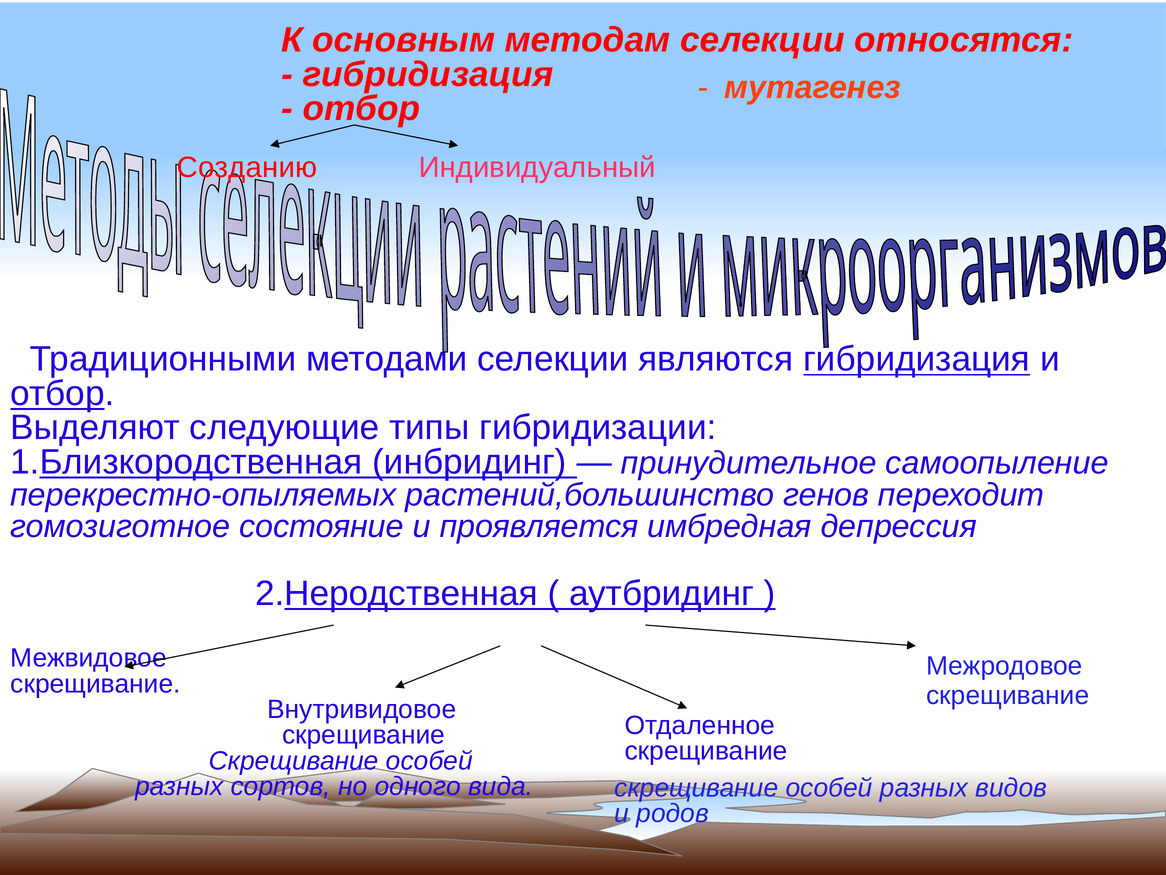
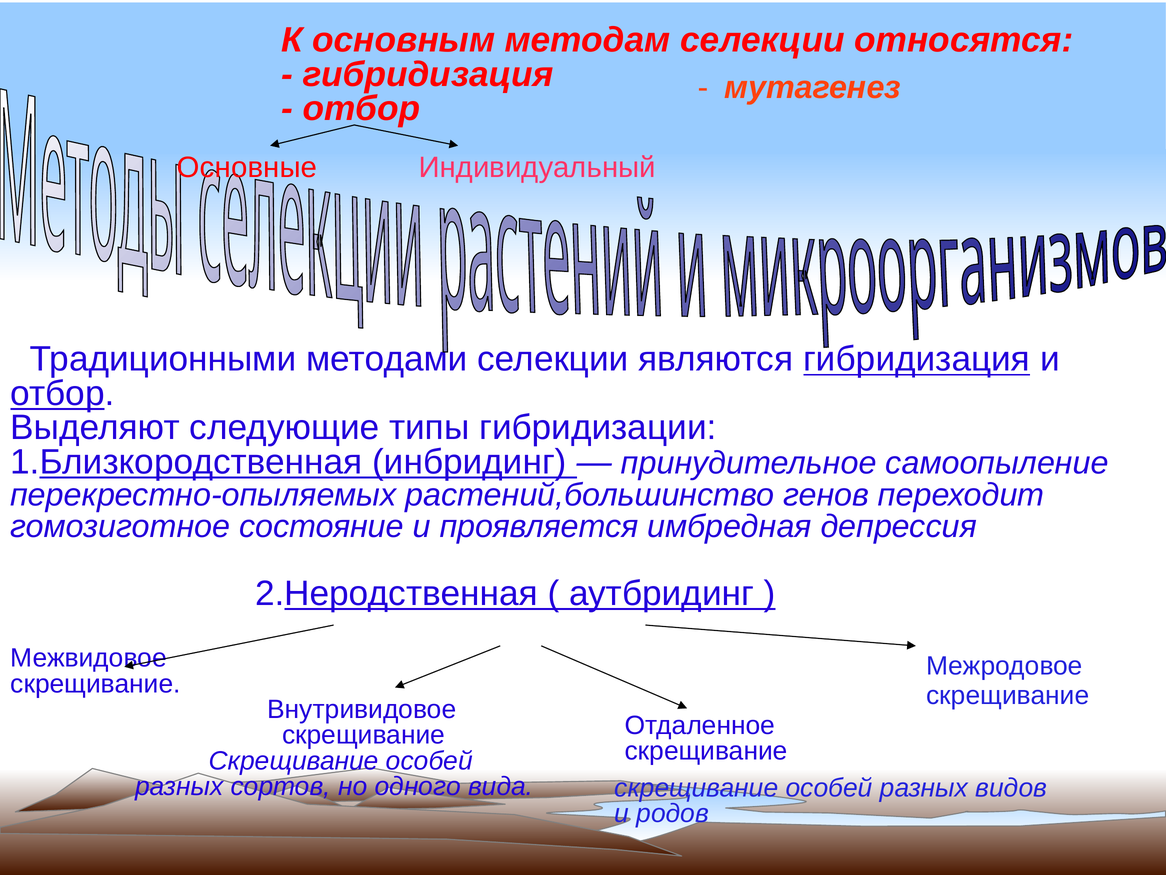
Созданию: Созданию -> Основные
